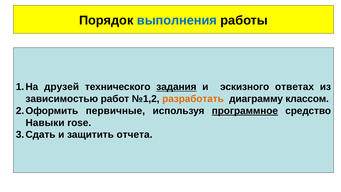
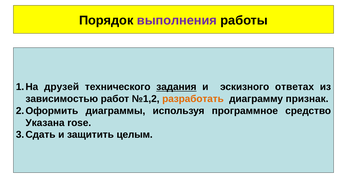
выполнения colour: blue -> purple
классом: классом -> признак
первичные: первичные -> диаграммы
программное underline: present -> none
Навыки: Навыки -> Указана
отчета: отчета -> целым
